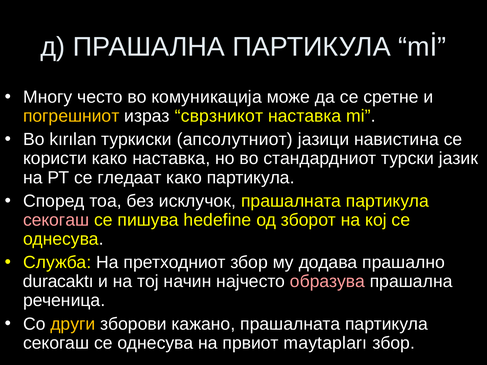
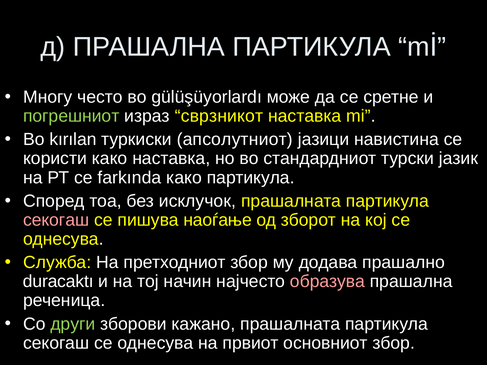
комуникација: комуникација -> gülüşüyorlardı
погрешниот colour: yellow -> light green
гледаат: гледаат -> farkında
hedefine: hedefine -> наоѓање
други colour: yellow -> light green
maytapları: maytapları -> основниот
